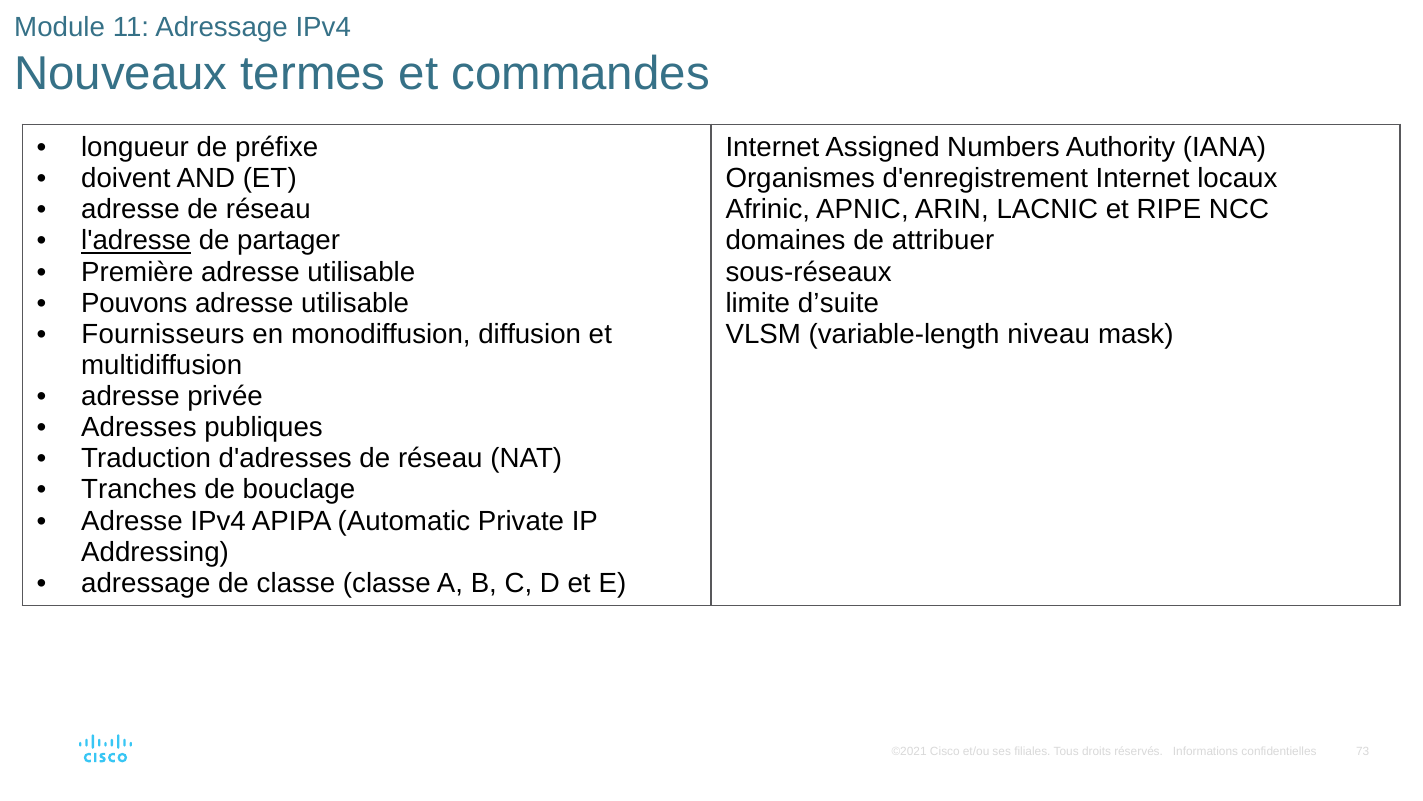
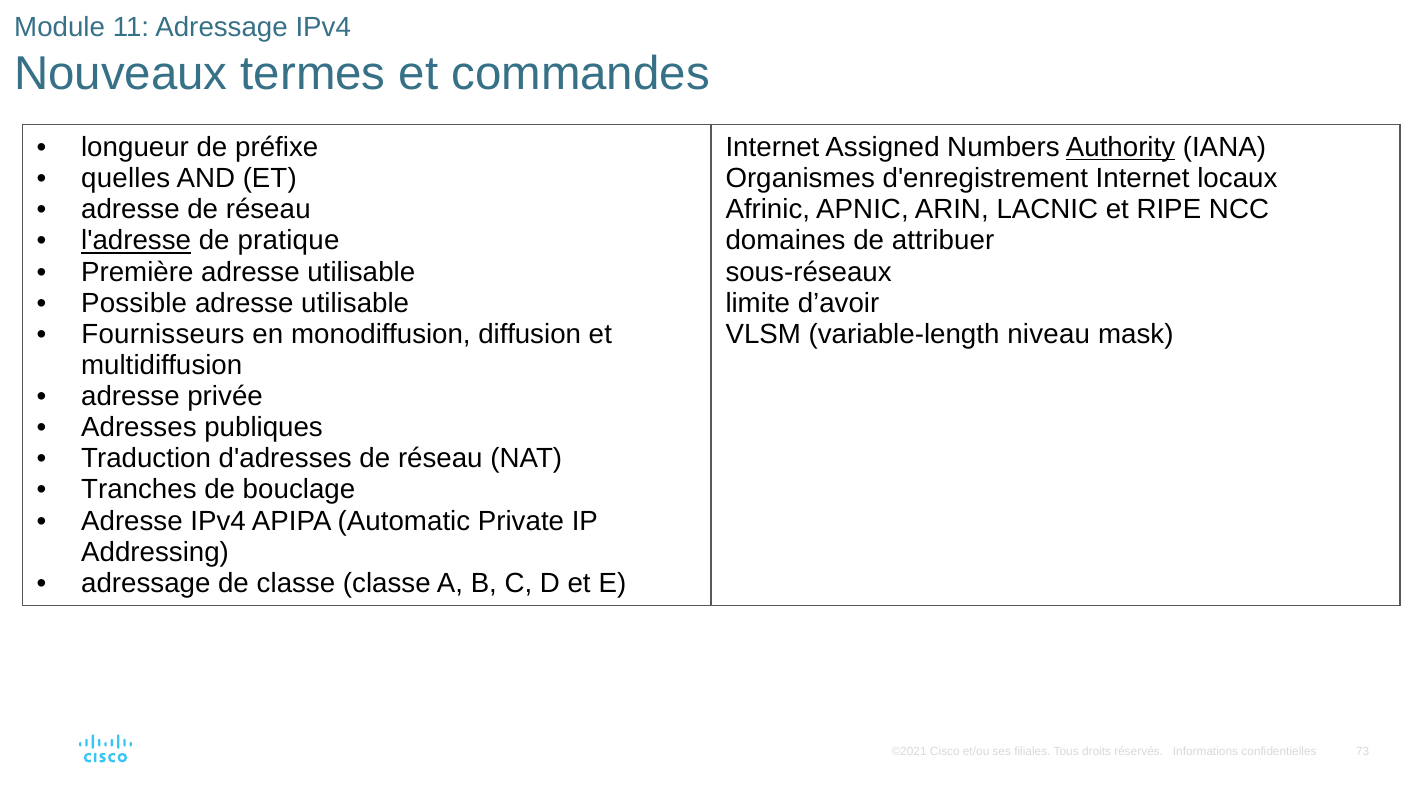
Authority underline: none -> present
doivent: doivent -> quelles
partager: partager -> pratique
Pouvons: Pouvons -> Possible
d’suite: d’suite -> d’avoir
